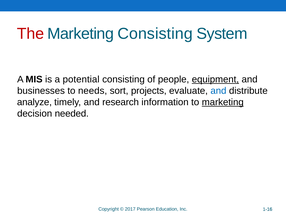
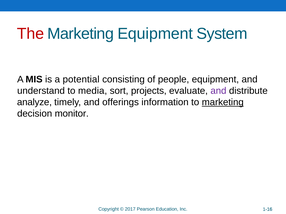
Marketing Consisting: Consisting -> Equipment
equipment at (215, 80) underline: present -> none
businesses: businesses -> understand
needs: needs -> media
and at (218, 91) colour: blue -> purple
research: research -> offerings
needed: needed -> monitor
